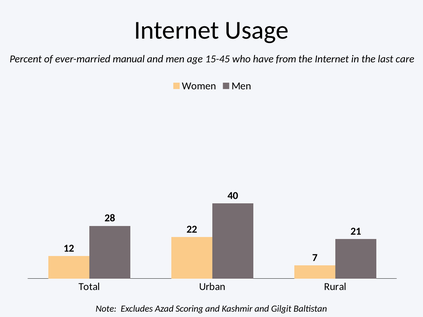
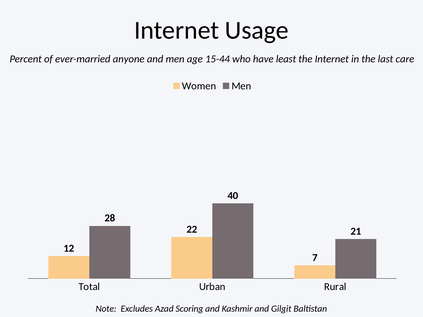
manual: manual -> anyone
15-45: 15-45 -> 15-44
from: from -> least
